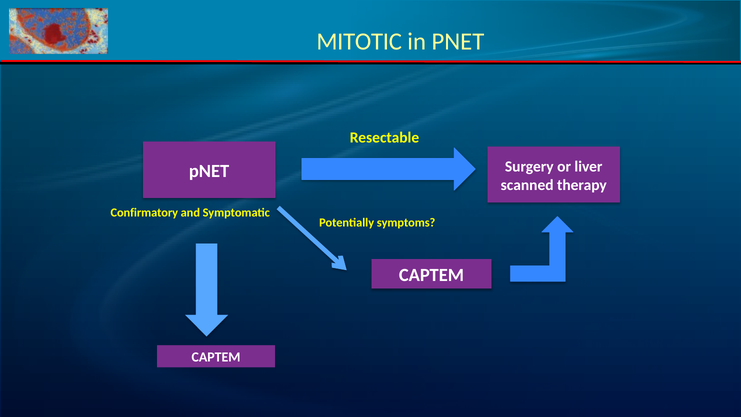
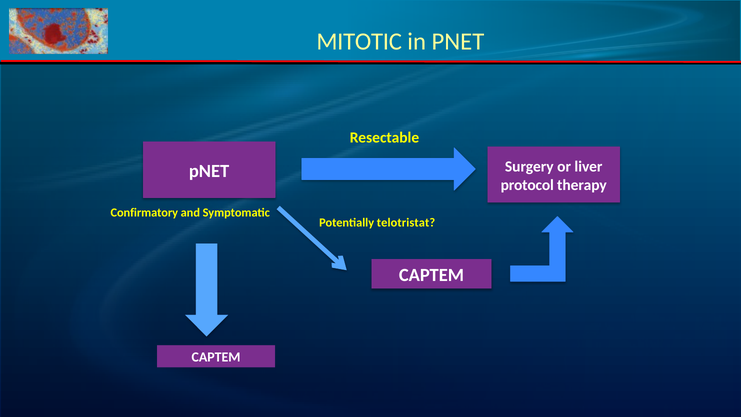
scanned: scanned -> protocol
symptoms: symptoms -> telotristat
